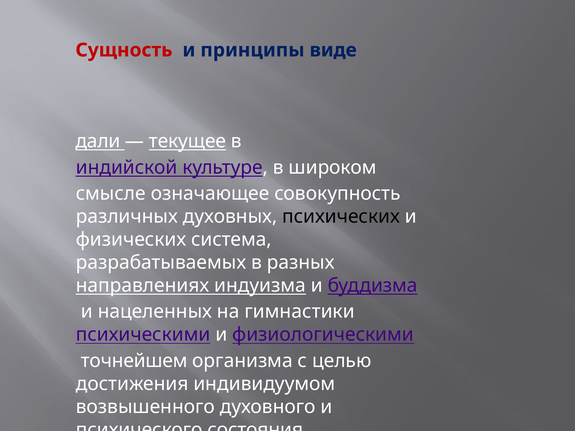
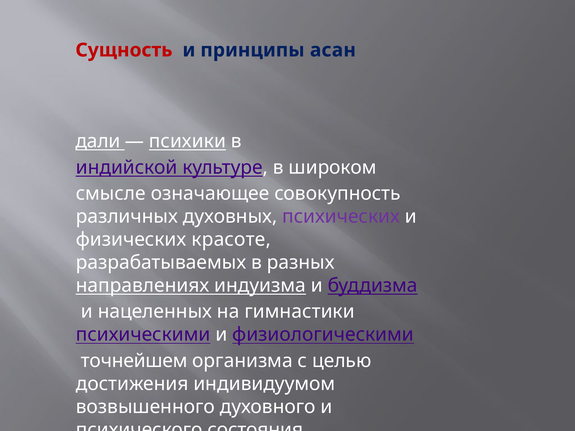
виде: виде -> асан
текущее: текущее -> психики
психических colour: black -> purple
система: система -> красоте
